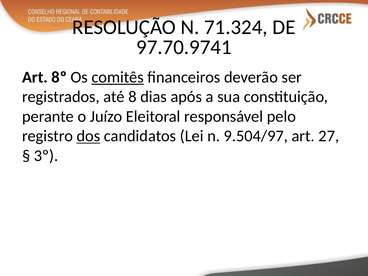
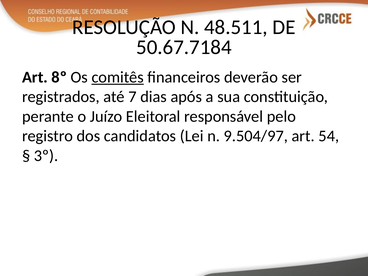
71.324: 71.324 -> 48.511
97.70.9741: 97.70.9741 -> 50.67.7184
8: 8 -> 7
dos underline: present -> none
27: 27 -> 54
